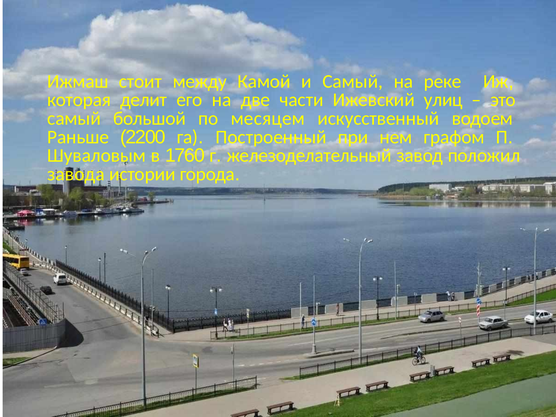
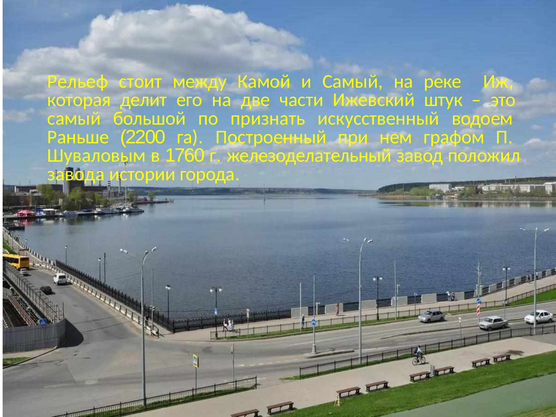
Ижмаш: Ижмаш -> Рельеф
улиц: улиц -> штук
месяцем: месяцем -> признать
